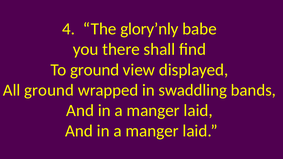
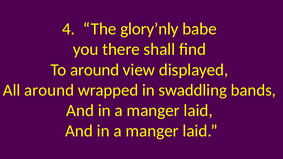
To ground: ground -> around
All ground: ground -> around
